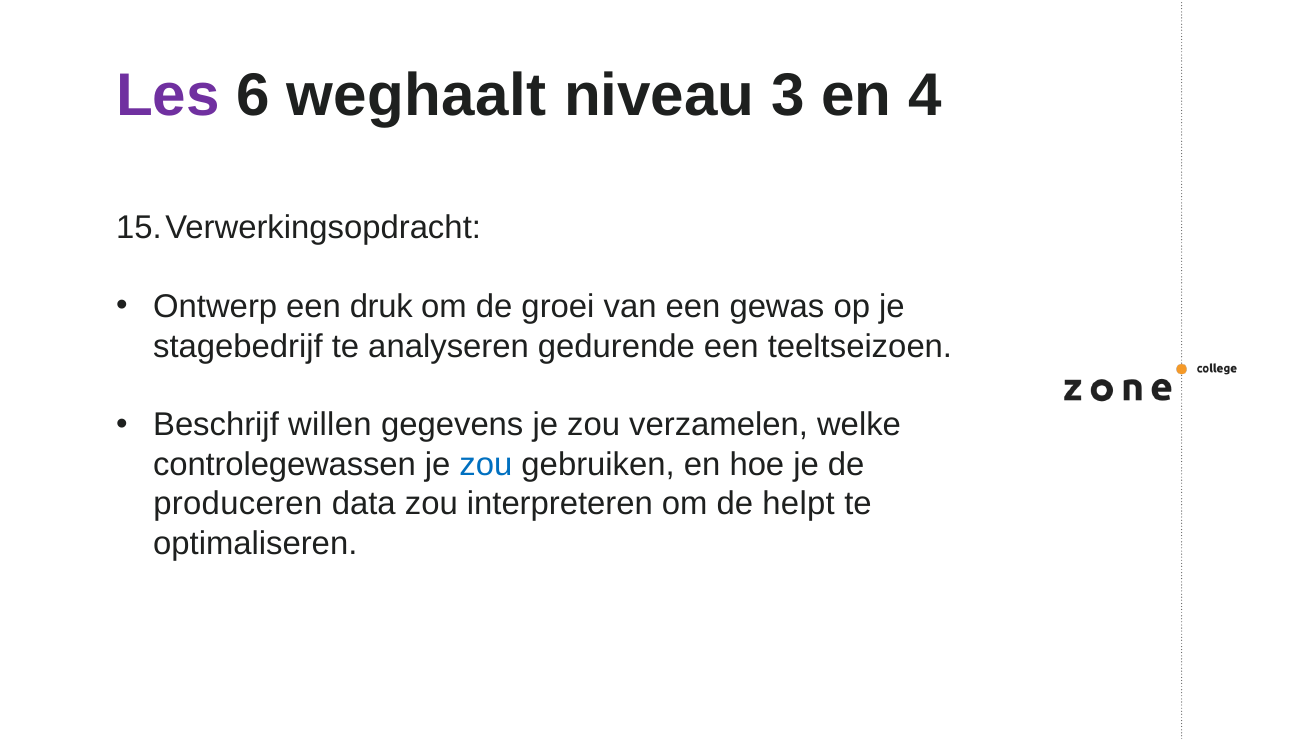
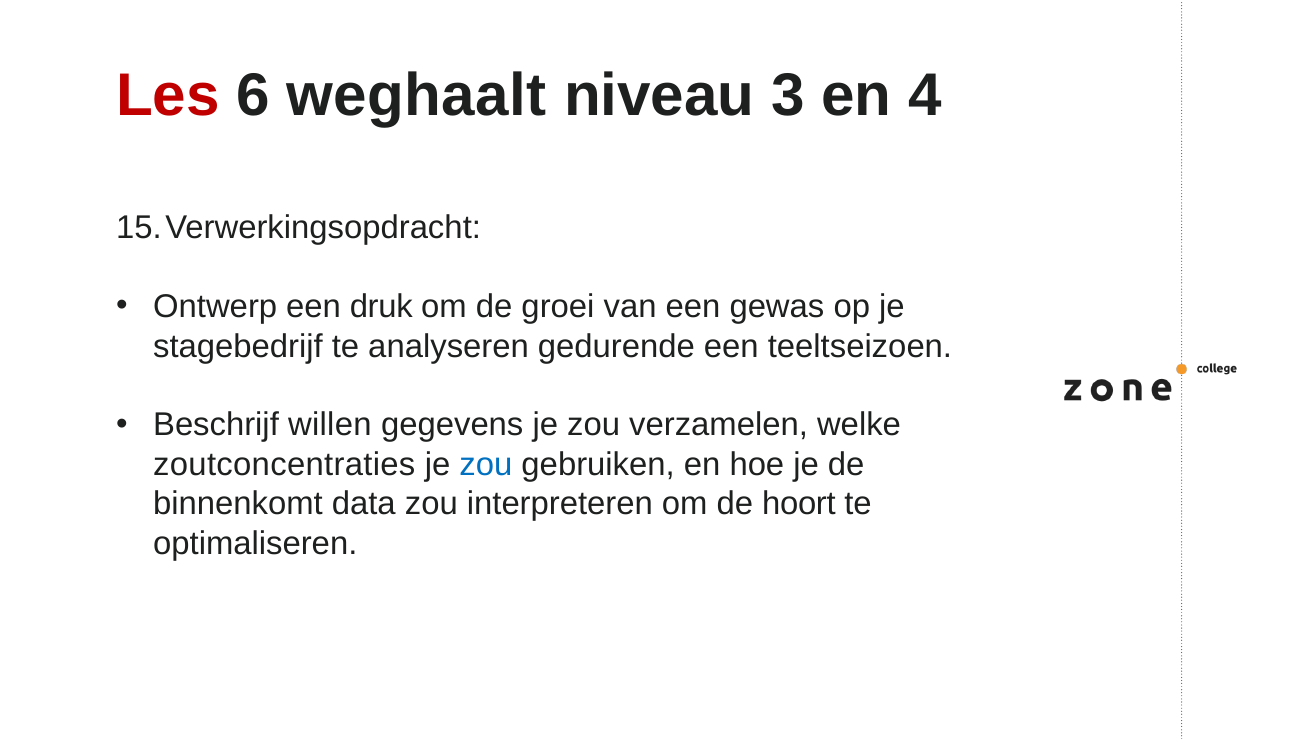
Les colour: purple -> red
controlegewassen: controlegewassen -> zoutconcentraties
produceren: produceren -> binnenkomt
helpt: helpt -> hoort
